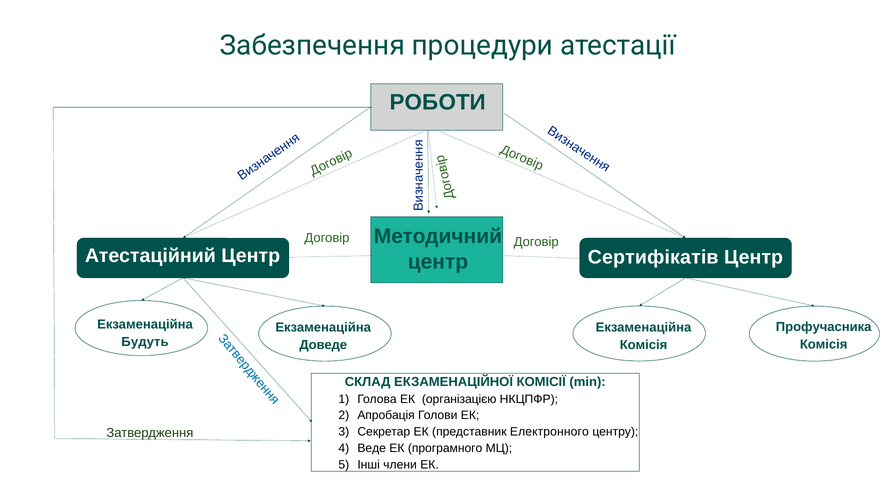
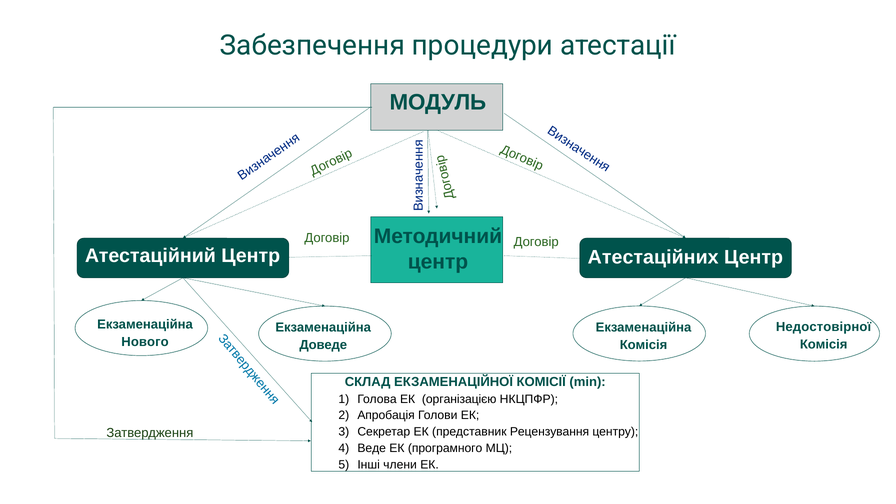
РОБОТИ: РОБОТИ -> МОДУЛЬ
Сертифікатів: Сертифікатів -> Атестаційних
Профучасника: Профучасника -> Недостовірної
Будуть: Будуть -> Нового
Електронного: Електронного -> Рецензування
